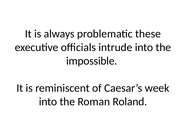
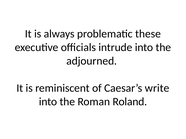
impossible: impossible -> adjourned
week: week -> write
